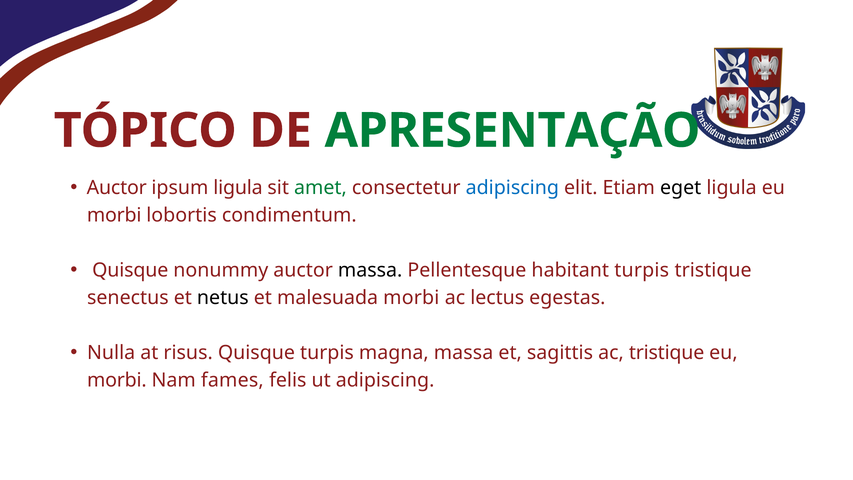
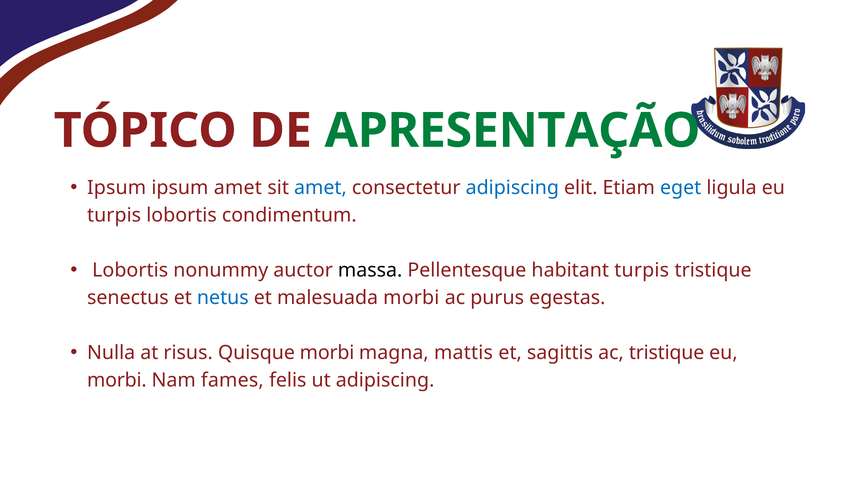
Auctor at (117, 188): Auctor -> Ipsum
ipsum ligula: ligula -> amet
amet at (320, 188) colour: green -> blue
eget colour: black -> blue
morbi at (114, 215): morbi -> turpis
Quisque at (130, 270): Quisque -> Lobortis
netus colour: black -> blue
lectus: lectus -> purus
Quisque turpis: turpis -> morbi
magna massa: massa -> mattis
